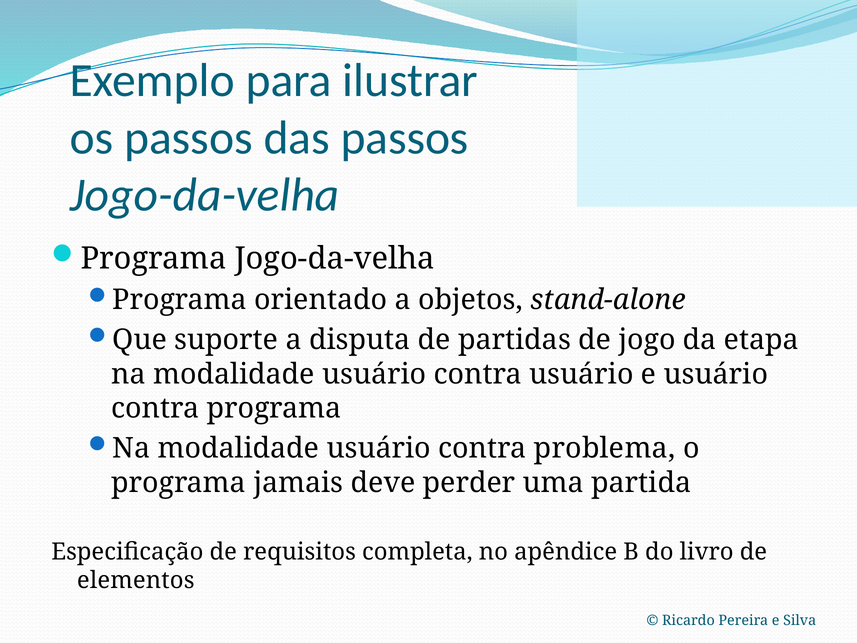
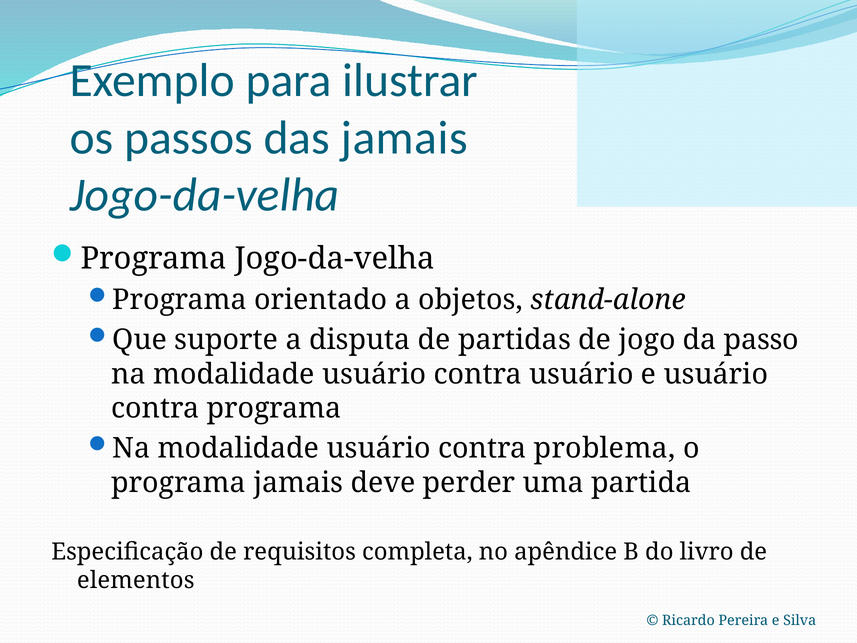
das passos: passos -> jamais
etapa: etapa -> passo
